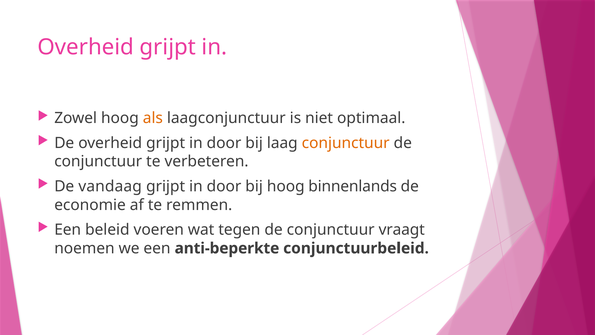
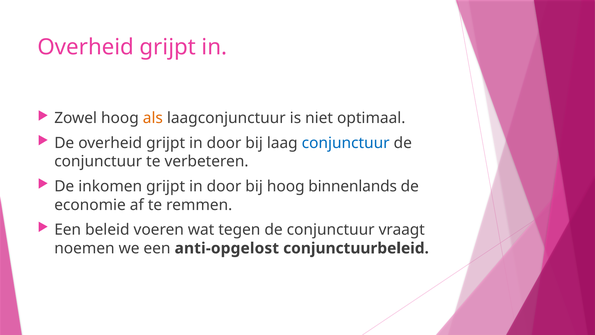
conjunctuur at (346, 143) colour: orange -> blue
vandaag: vandaag -> inkomen
anti-beperkte: anti-beperkte -> anti-opgelost
